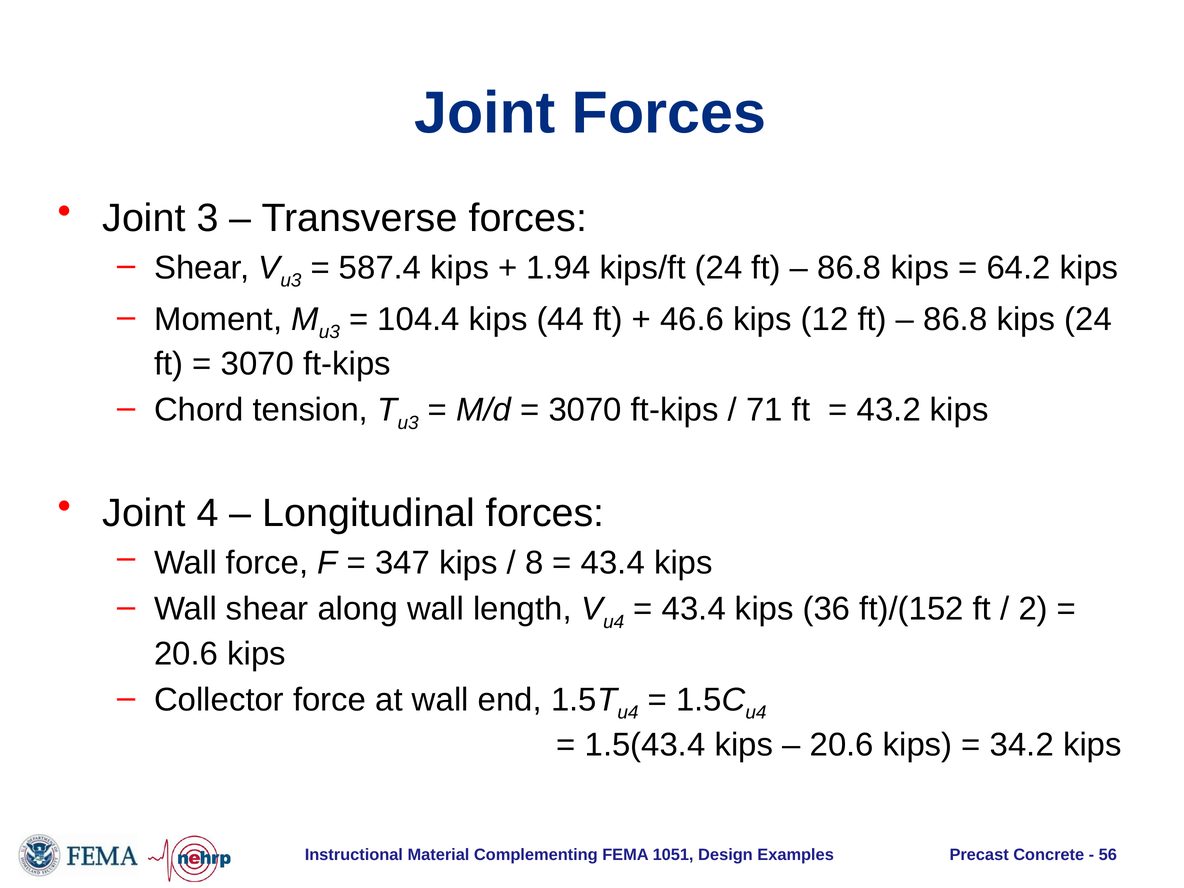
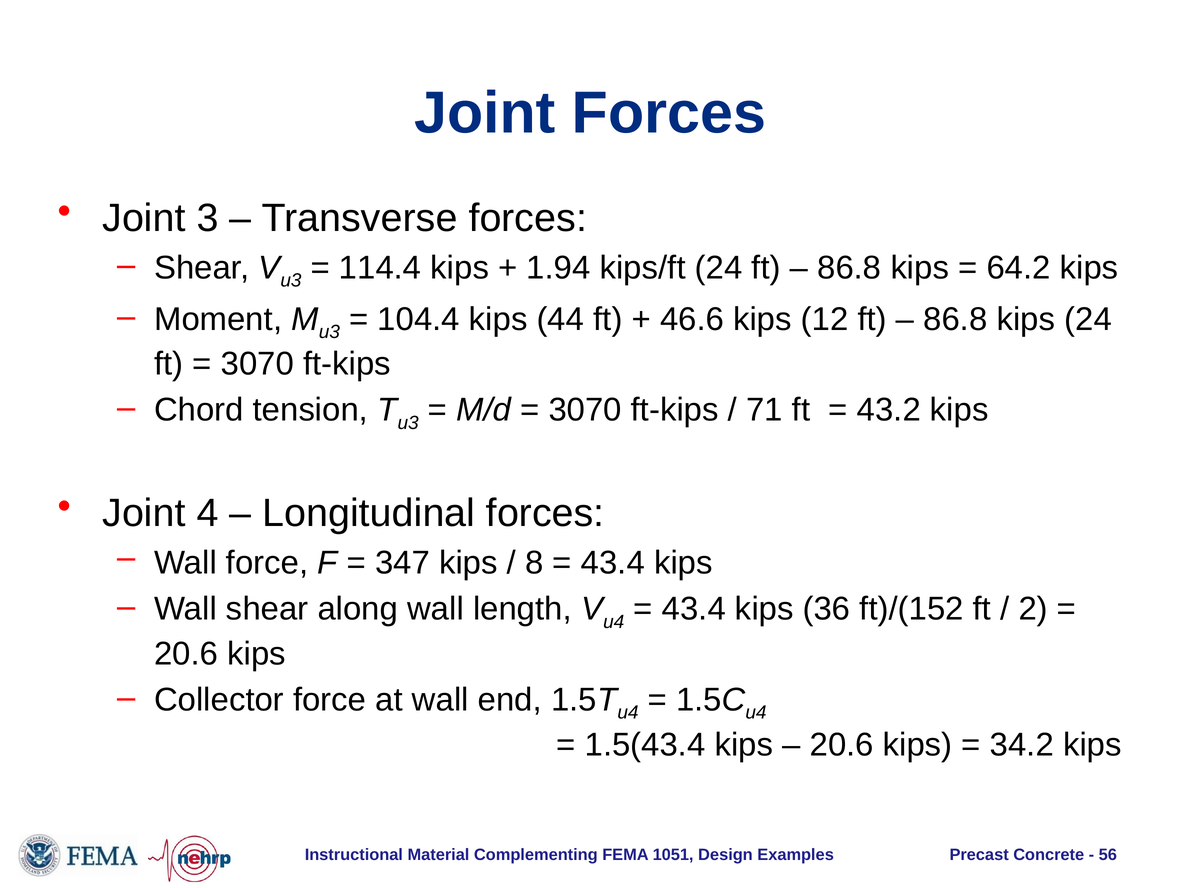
587.4: 587.4 -> 114.4
